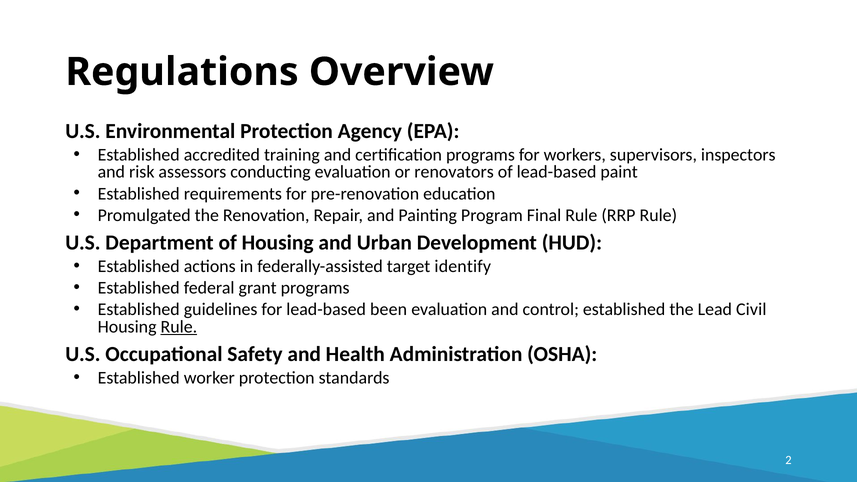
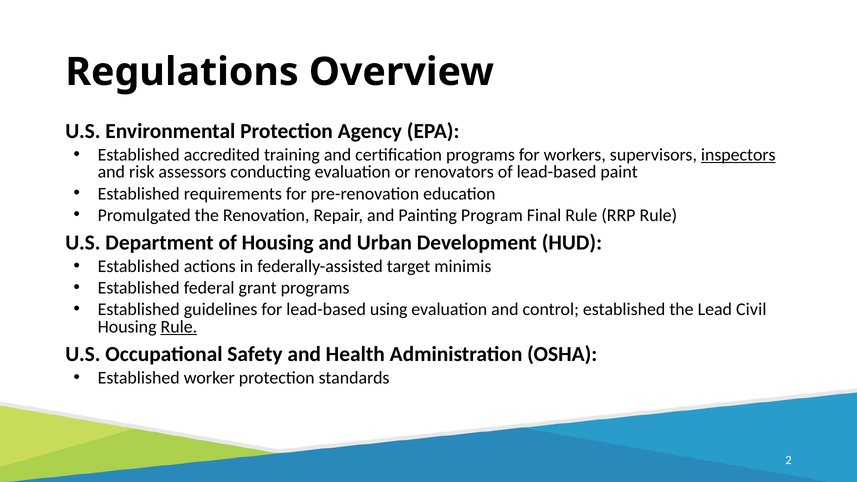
inspectors underline: none -> present
identify: identify -> minimis
been: been -> using
